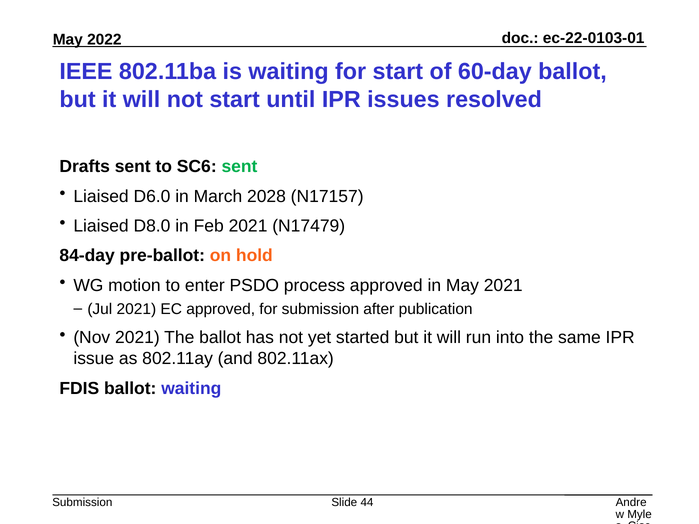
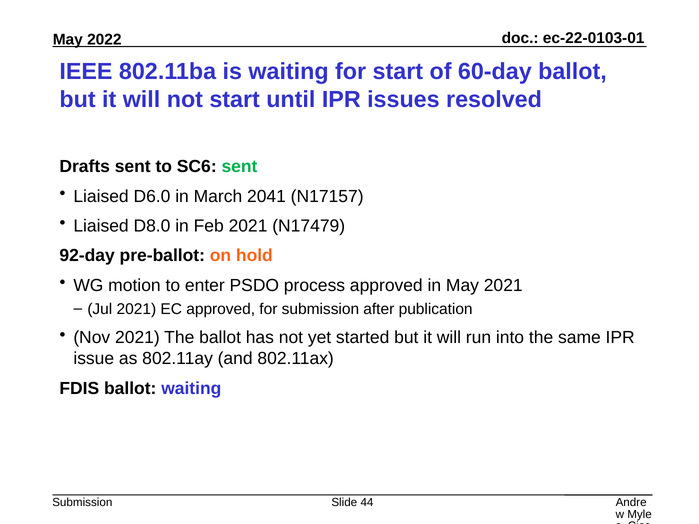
2028: 2028 -> 2041
84-day: 84-day -> 92-day
